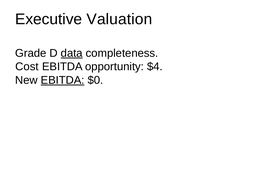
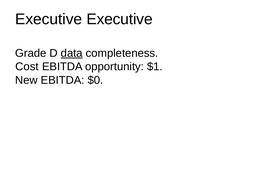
Executive Valuation: Valuation -> Executive
$4: $4 -> $1
EBITDA at (63, 80) underline: present -> none
